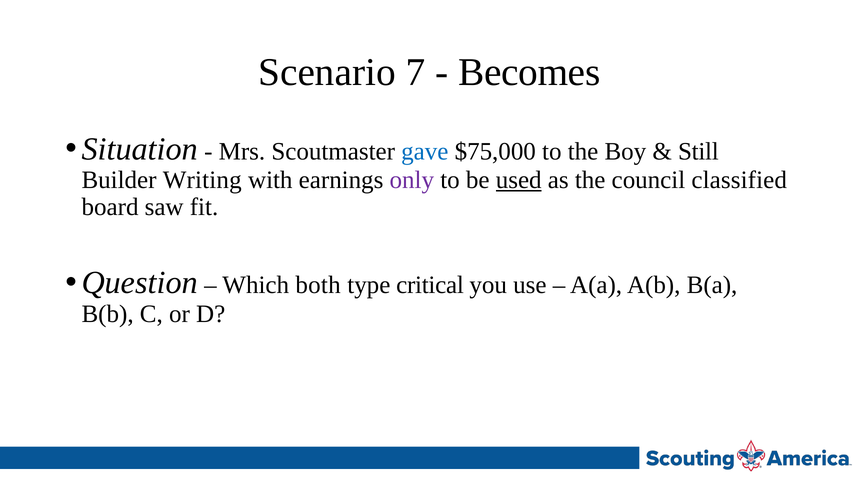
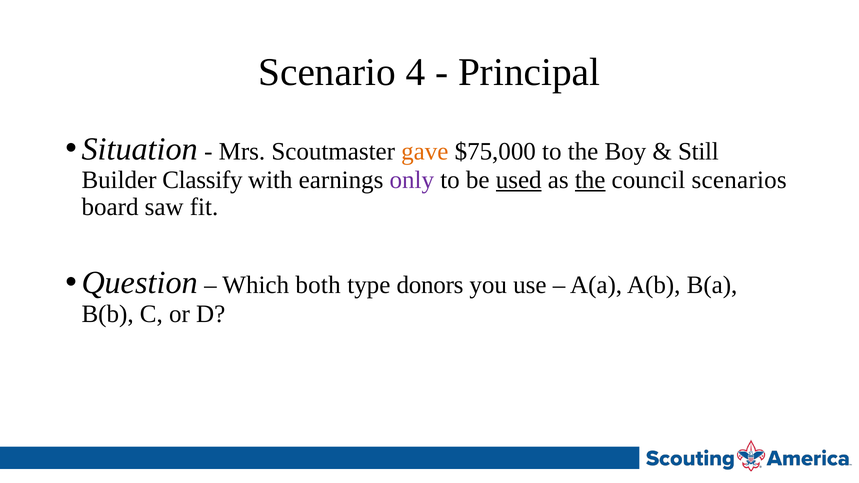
7: 7 -> 4
Becomes: Becomes -> Principal
gave colour: blue -> orange
Writing: Writing -> Classify
the at (590, 180) underline: none -> present
classified: classified -> scenarios
critical: critical -> donors
